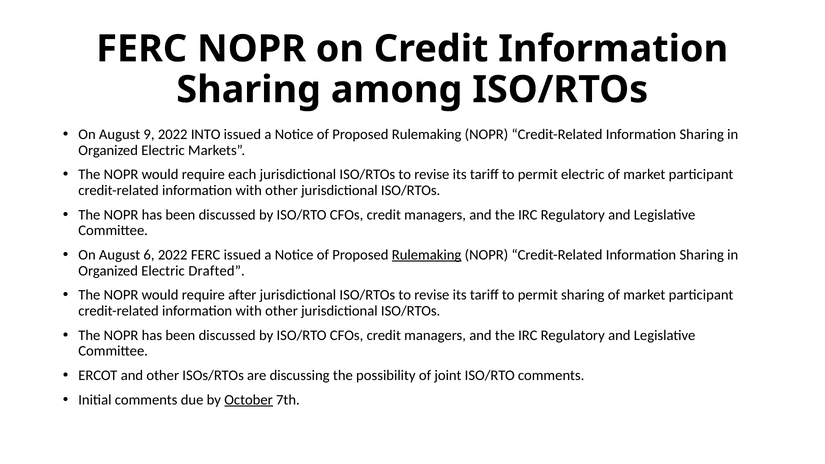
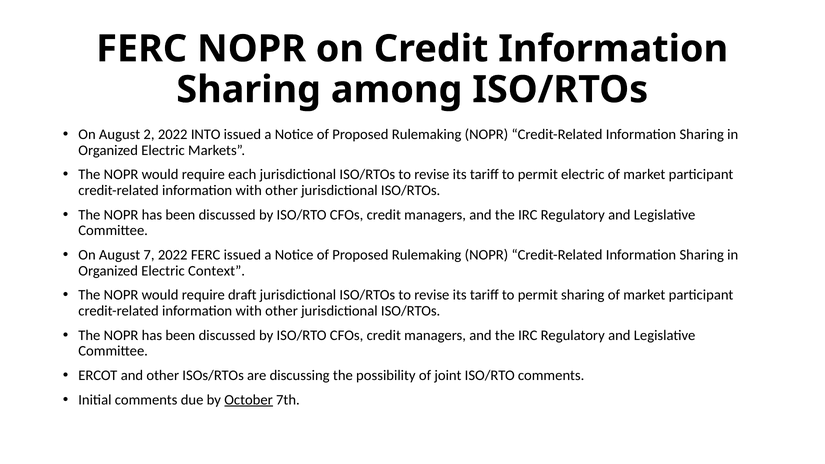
9: 9 -> 2
6: 6 -> 7
Rulemaking at (427, 255) underline: present -> none
Drafted: Drafted -> Context
after: after -> draft
